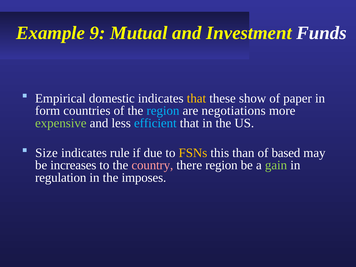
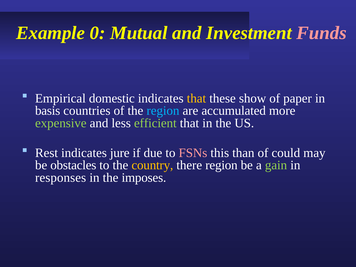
9: 9 -> 0
Funds colour: white -> pink
form: form -> basis
negotiations: negotiations -> accumulated
efficient colour: light blue -> light green
Size: Size -> Rest
rule: rule -> jure
FSNs colour: yellow -> pink
based: based -> could
increases: increases -> obstacles
country colour: pink -> yellow
regulation: regulation -> responses
